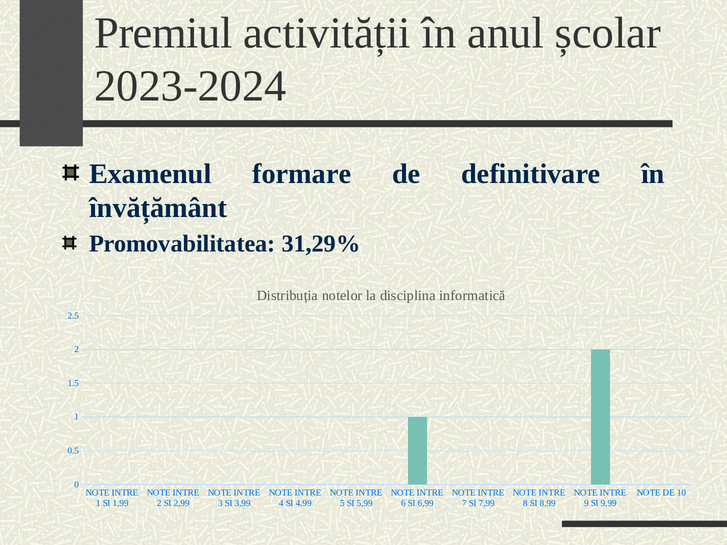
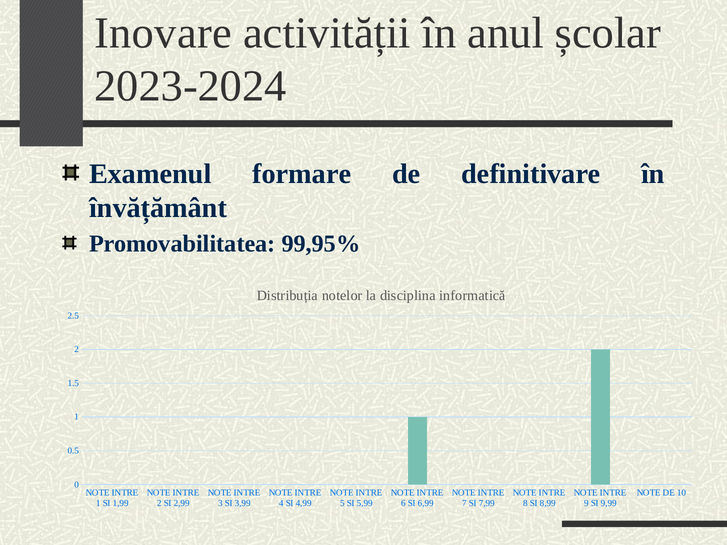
Premiul: Premiul -> Inovare
31,29%: 31,29% -> 99,95%
